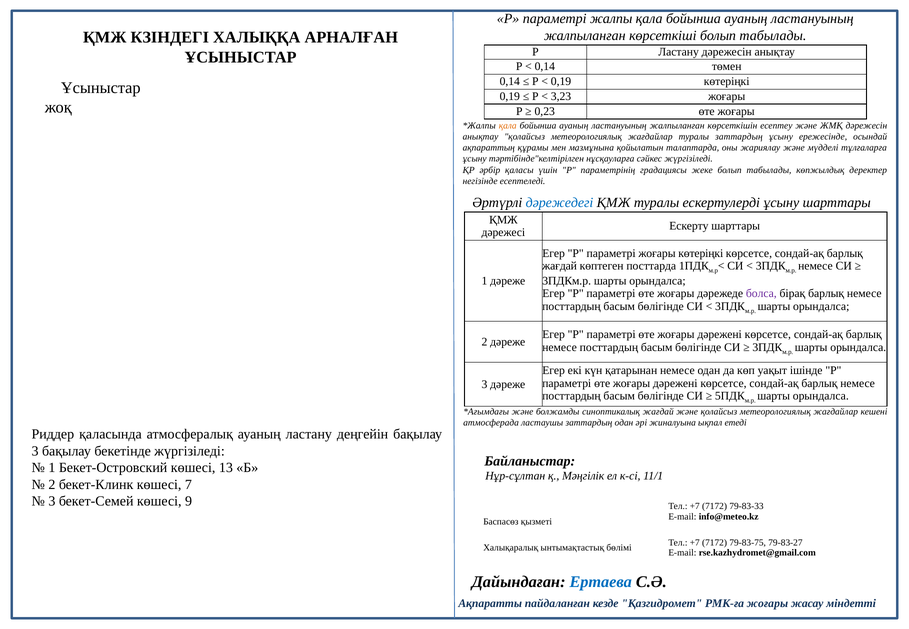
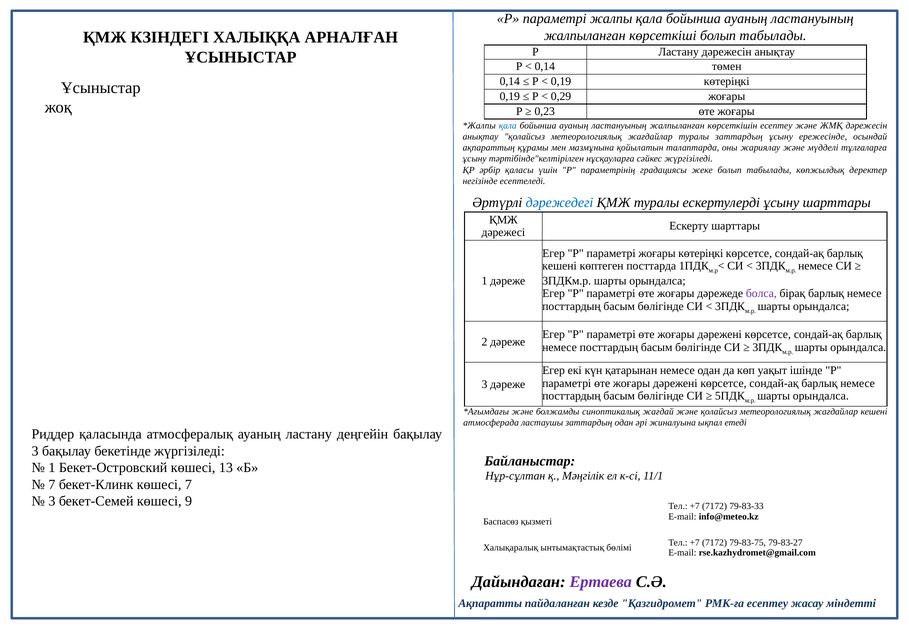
3,23: 3,23 -> 0,29
қала at (508, 125) colour: orange -> blue
жағдай at (560, 266): жағдай -> кешені
2 at (52, 485): 2 -> 7
Ертаева colour: blue -> purple
РМК-ға жоғары: жоғары -> есептеу
